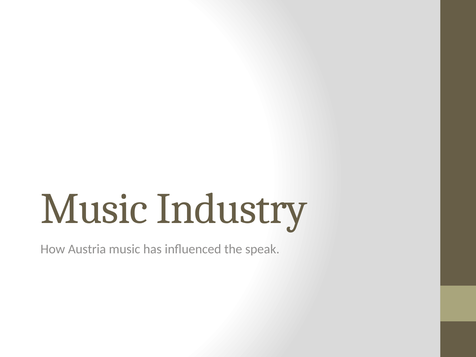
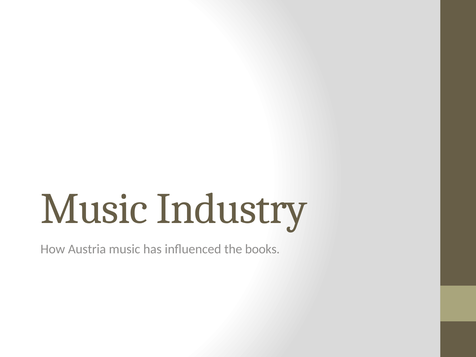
speak: speak -> books
